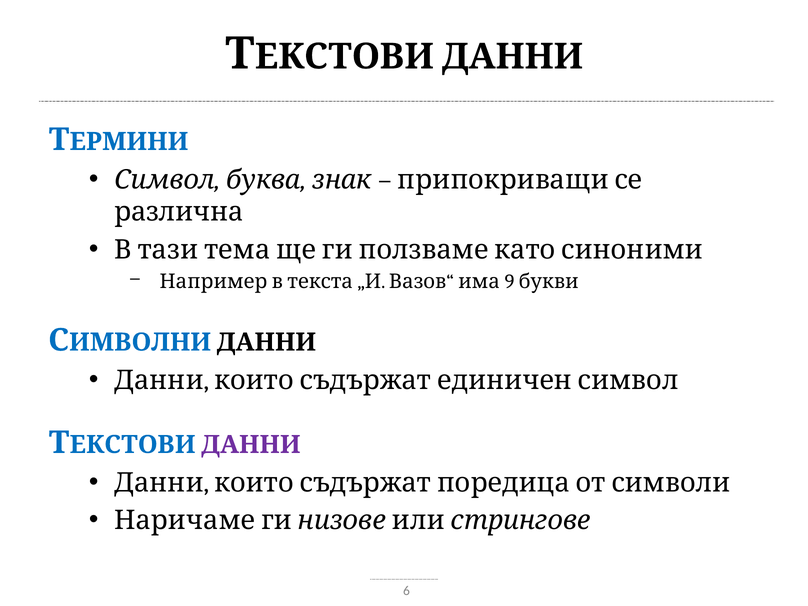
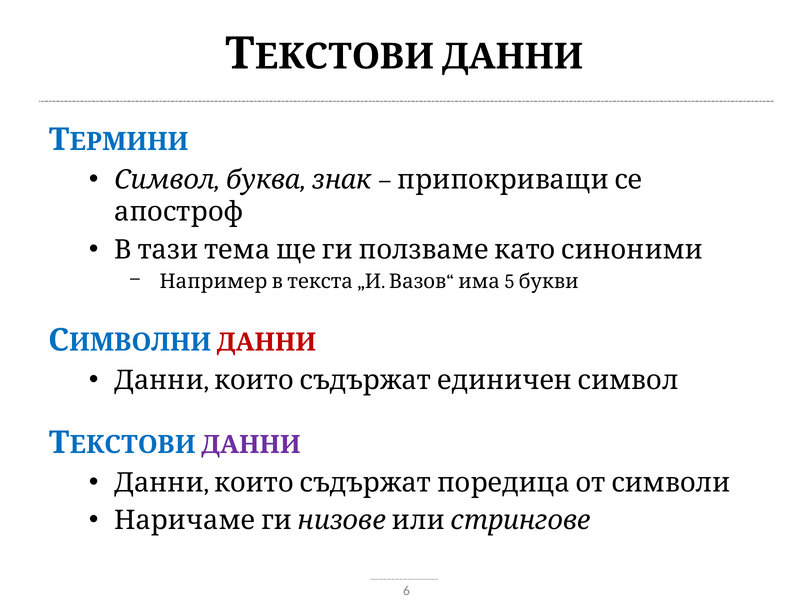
различна: различна -> апостроф
9: 9 -> 5
ДАННИ at (266, 342) colour: black -> red
